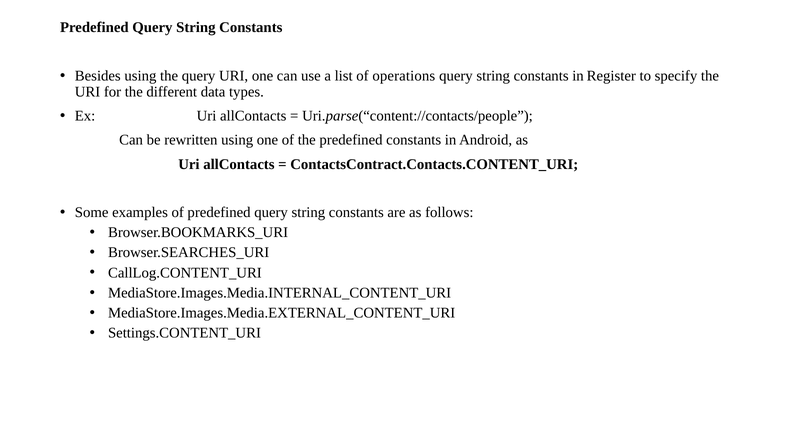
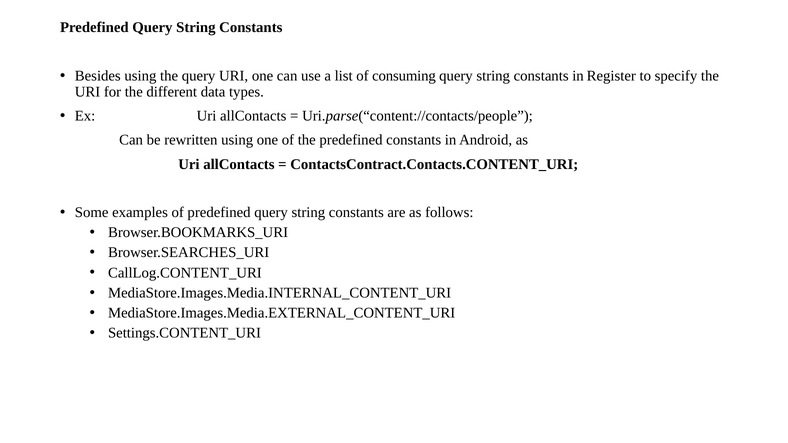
operations: operations -> consuming
